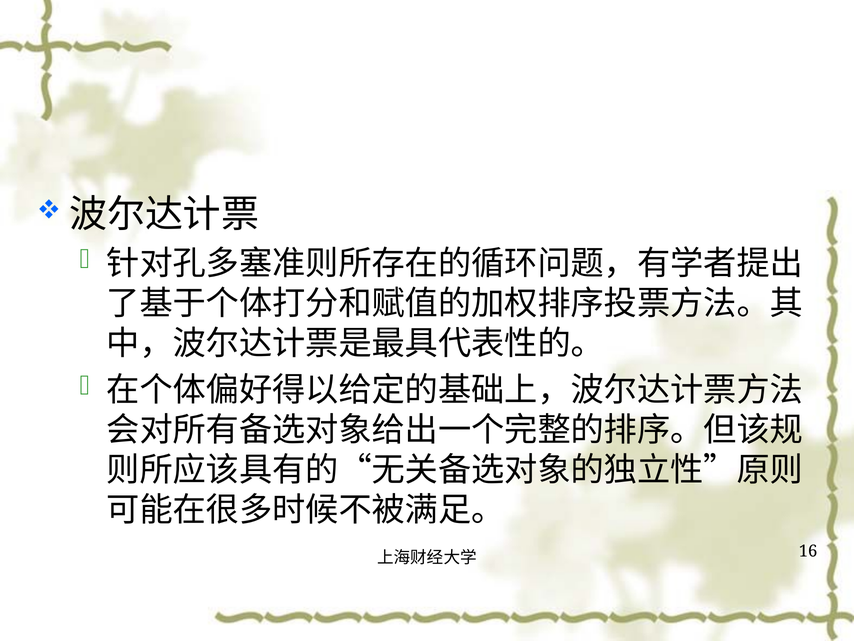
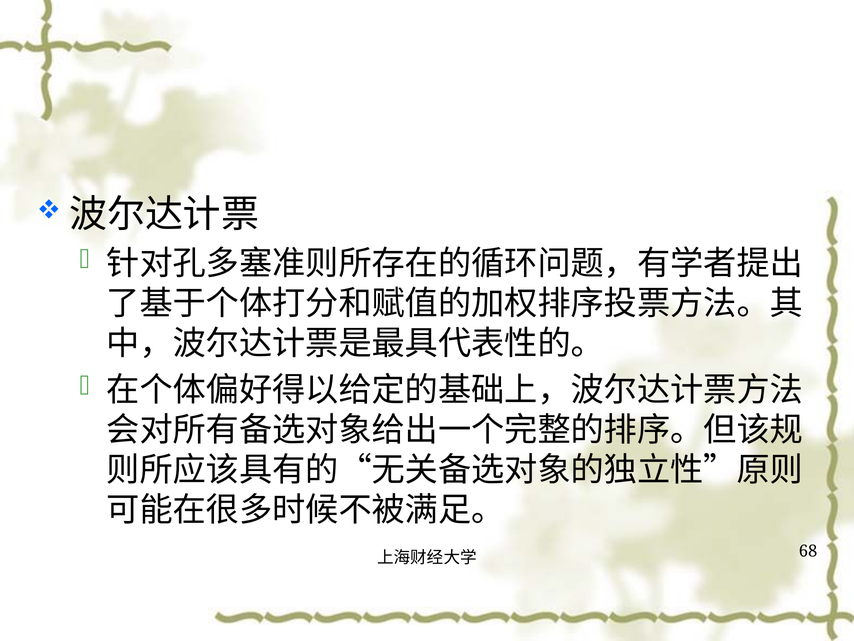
16: 16 -> 68
